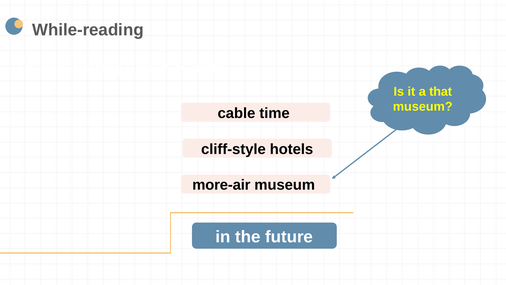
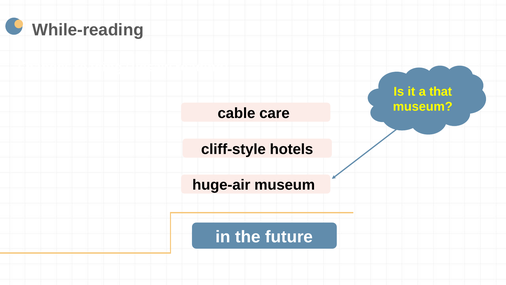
time: time -> care
more-air: more-air -> huge-air
